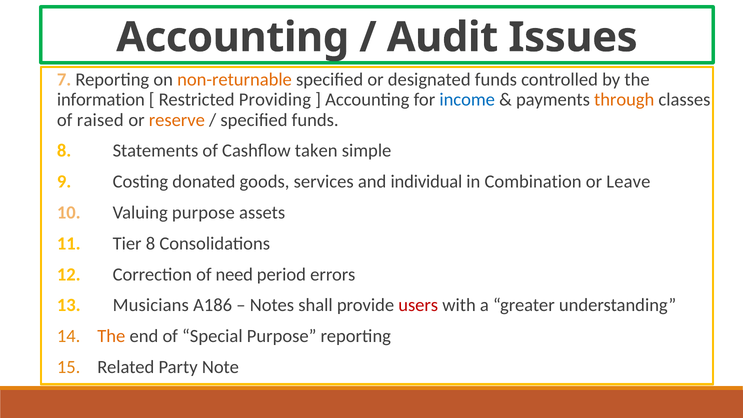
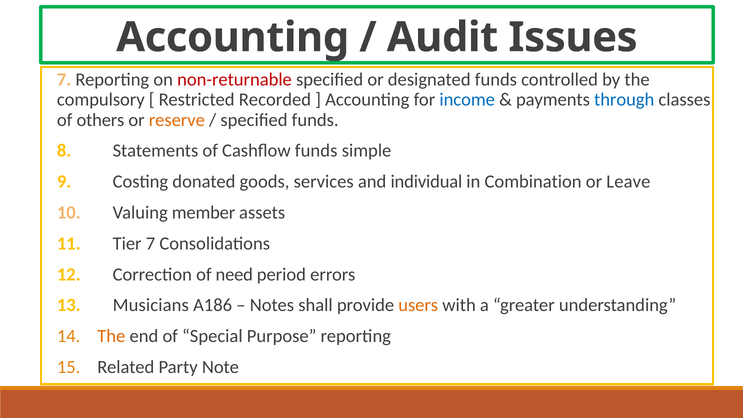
non-returnable colour: orange -> red
information: information -> compulsory
Providing: Providing -> Recorded
through colour: orange -> blue
raised: raised -> others
Cashflow taken: taken -> funds
Valuing purpose: purpose -> member
Tier 8: 8 -> 7
users colour: red -> orange
